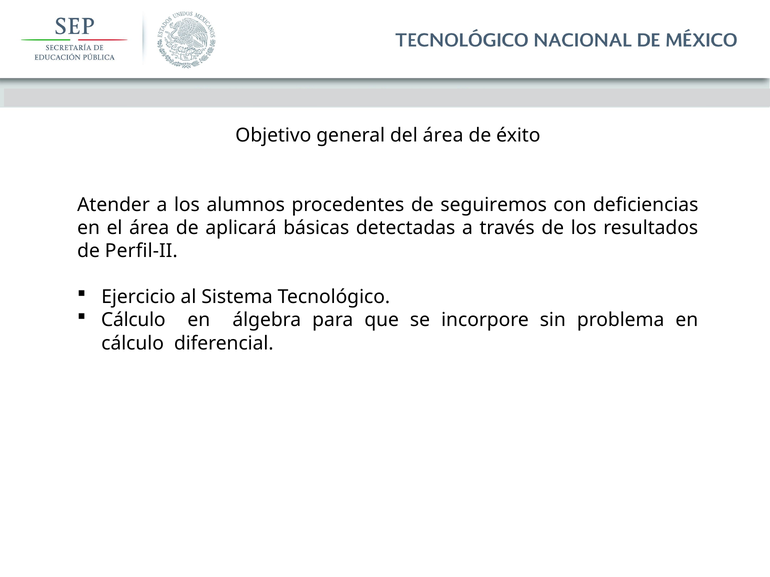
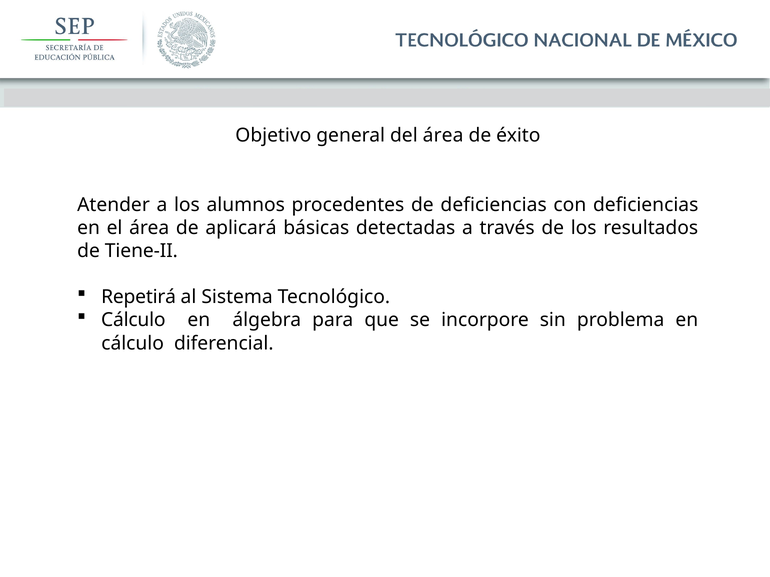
de seguiremos: seguiremos -> deficiencias
Perfil-II: Perfil-II -> Tiene-II
Ejercicio: Ejercicio -> Repetirá
